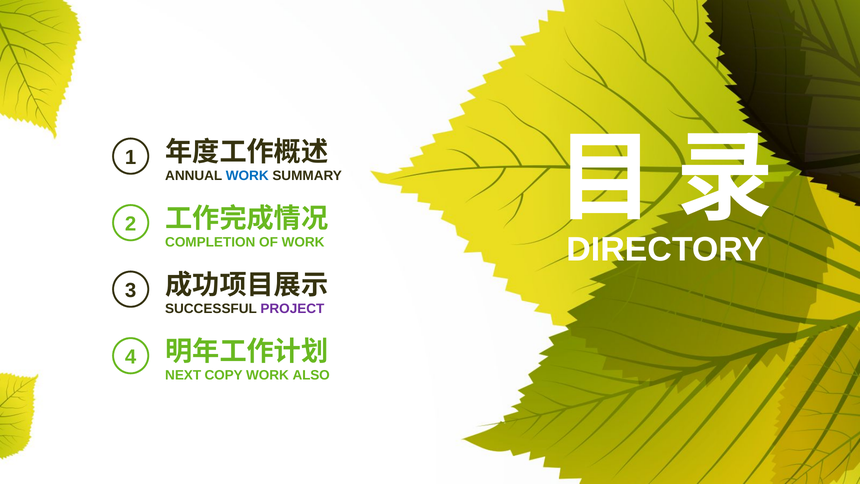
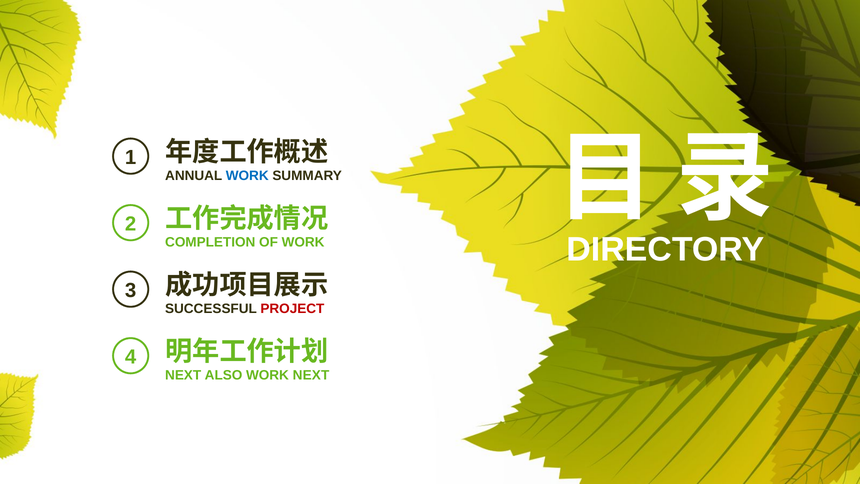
PROJECT colour: purple -> red
COPY: COPY -> ALSO
WORK ALSO: ALSO -> NEXT
